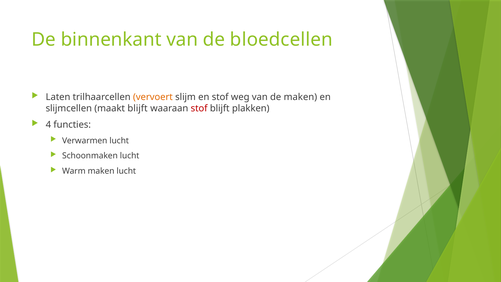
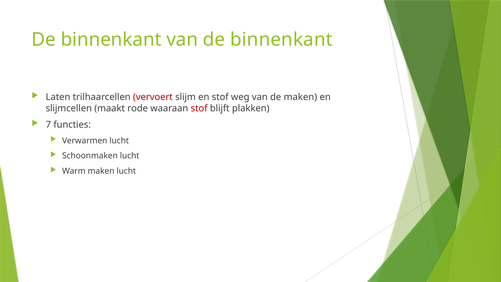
van de bloedcellen: bloedcellen -> binnenkant
vervoert colour: orange -> red
maakt blijft: blijft -> rode
4: 4 -> 7
